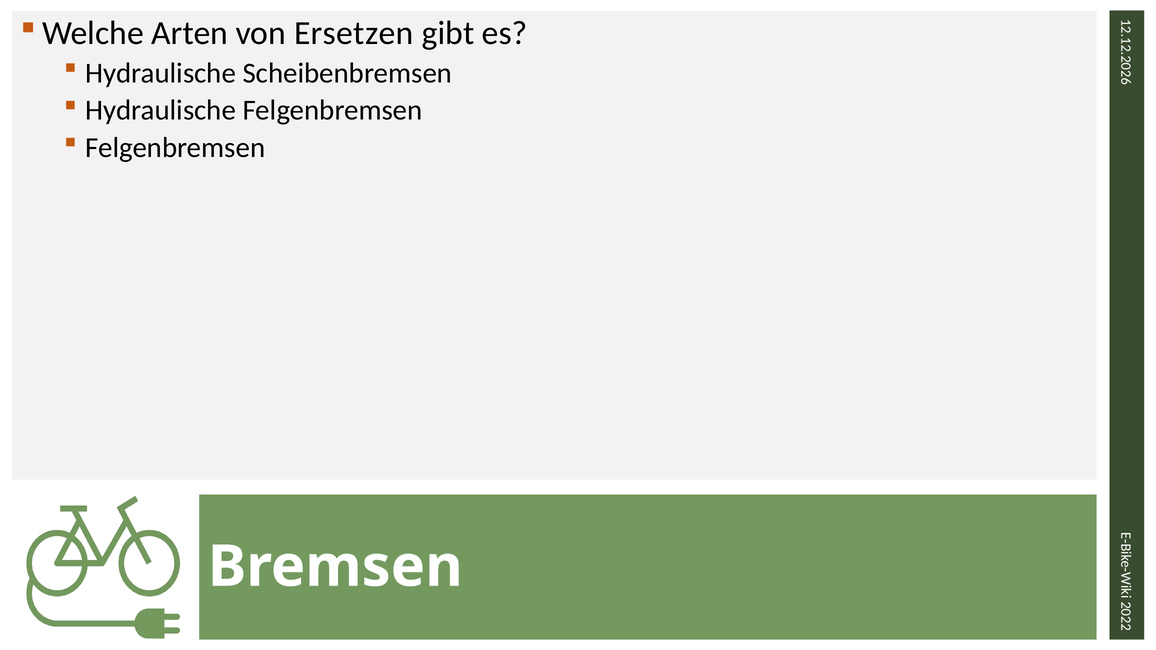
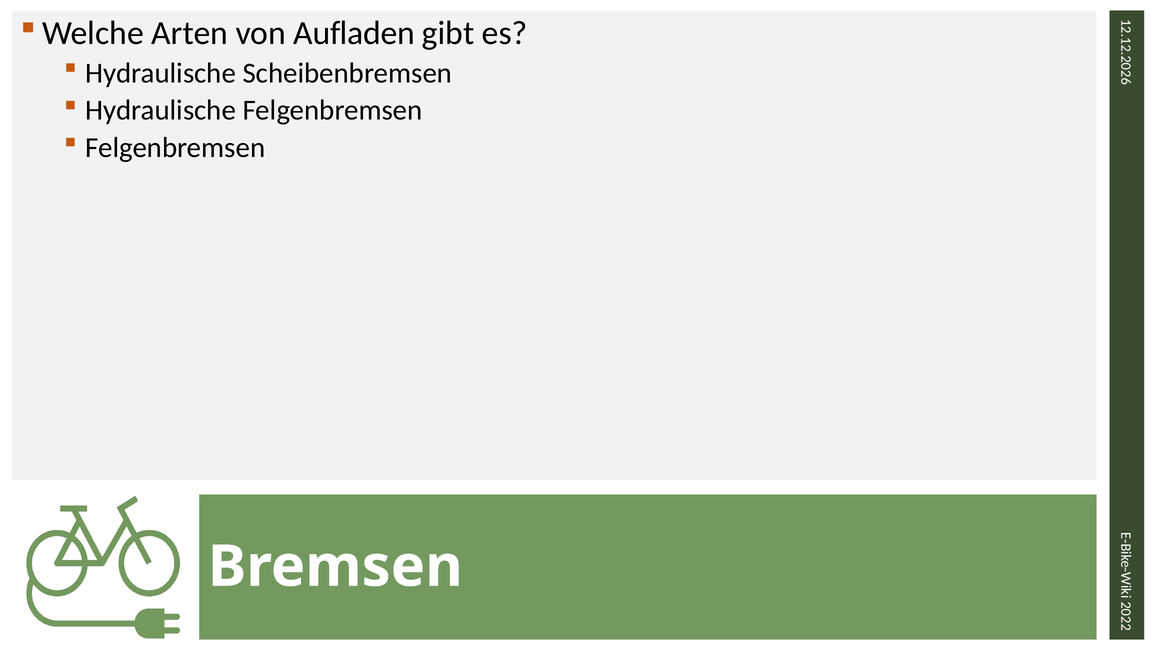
Ersetzen: Ersetzen -> Aufladen
